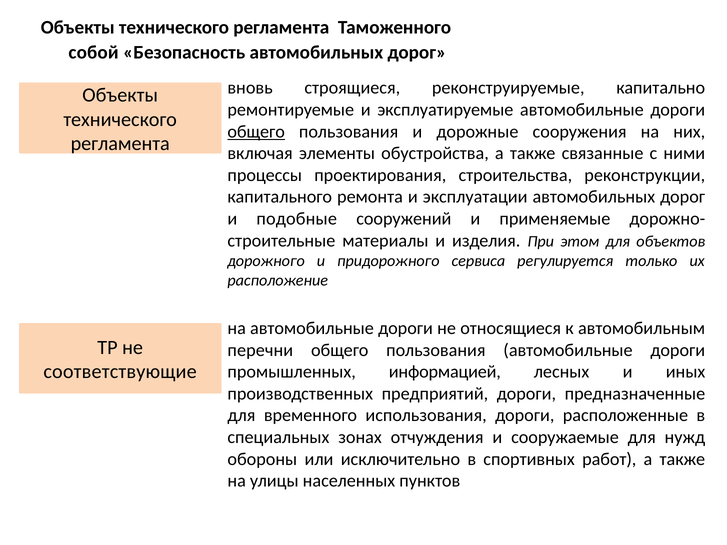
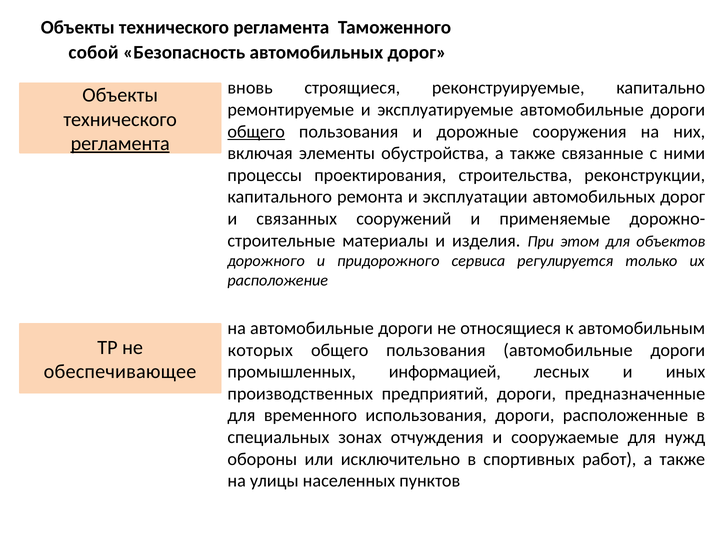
регламента at (120, 144) underline: none -> present
подобные: подобные -> связанных
перечни: перечни -> которых
соответствующие: соответствующие -> обеспечивающее
